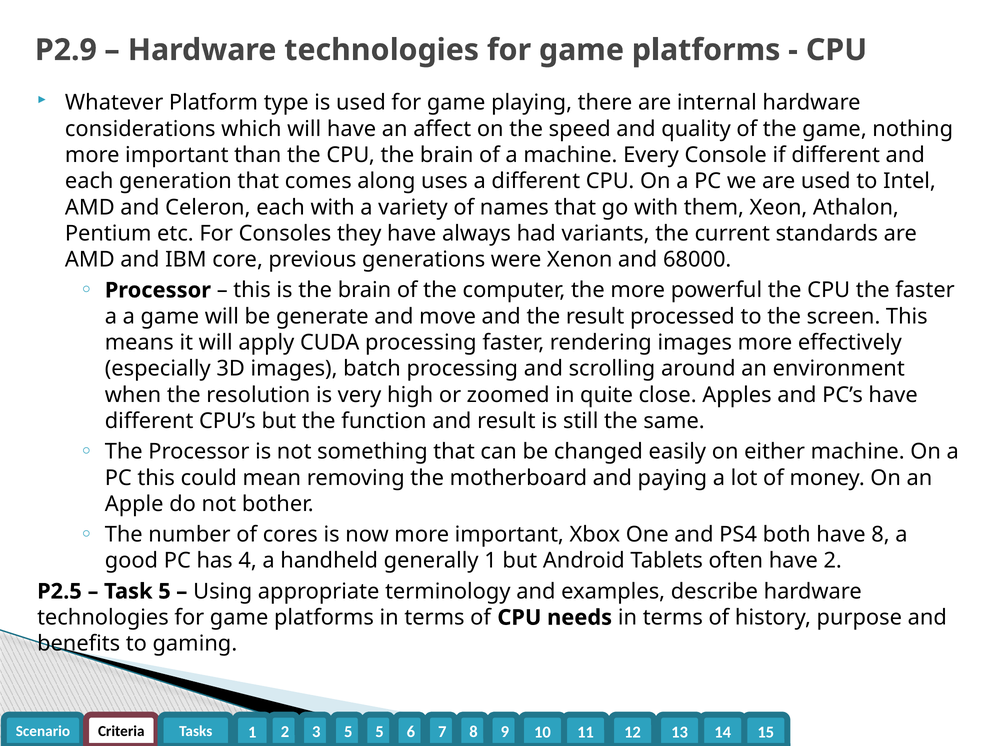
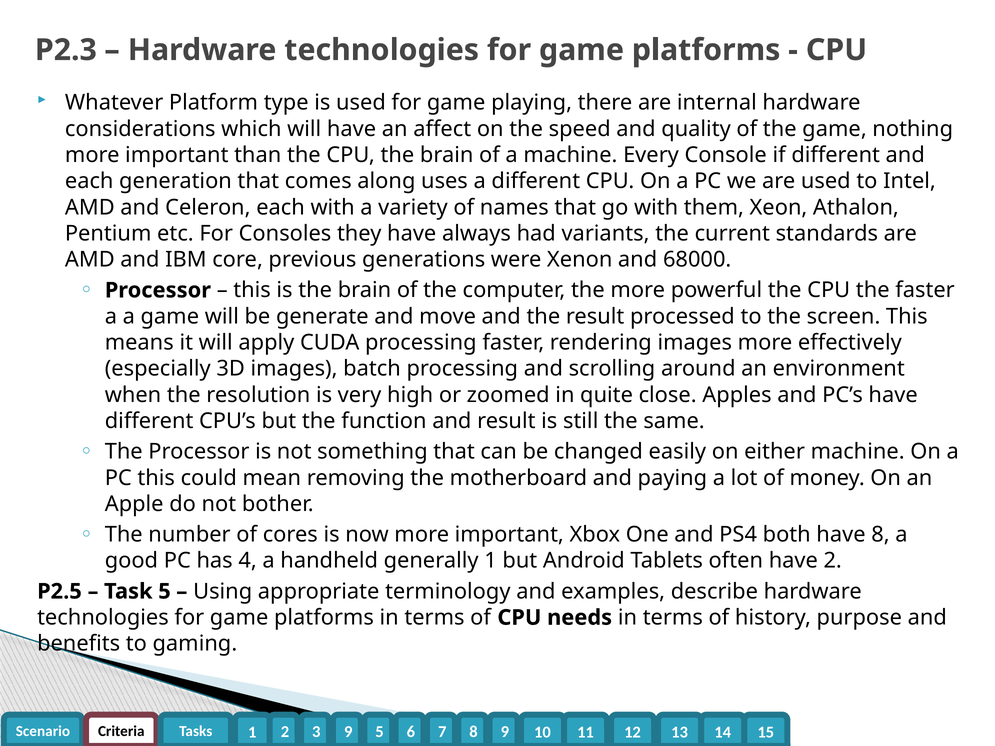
P2.9: P2.9 -> P2.3
5 at (348, 732): 5 -> 9
